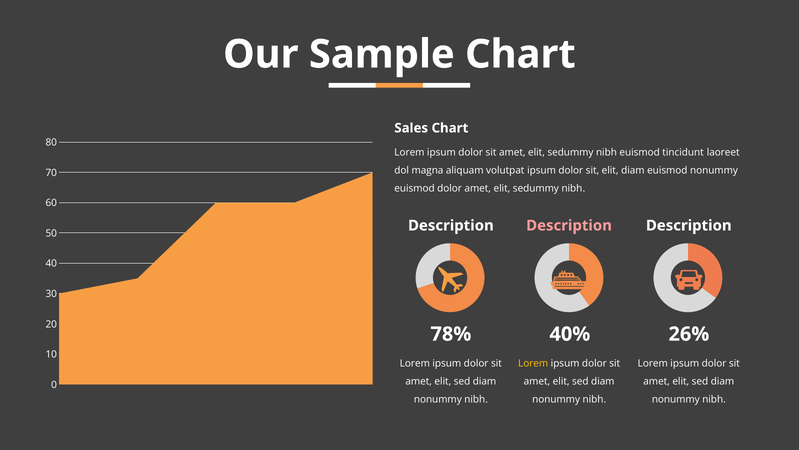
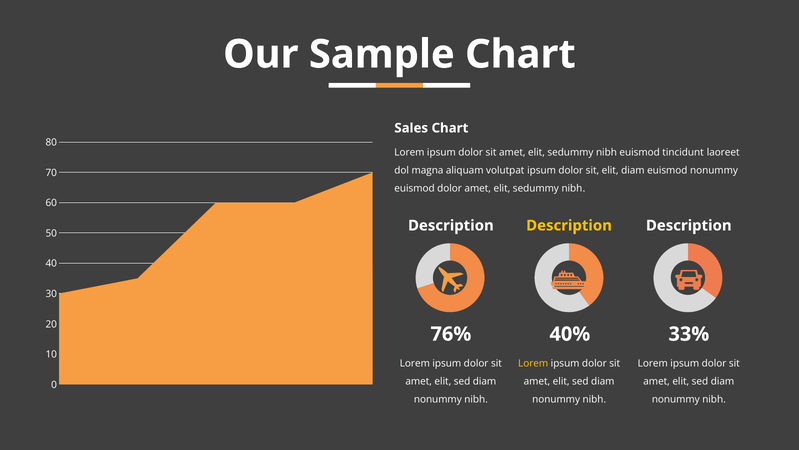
Description at (569, 225) colour: pink -> yellow
26%: 26% -> 33%
78%: 78% -> 76%
